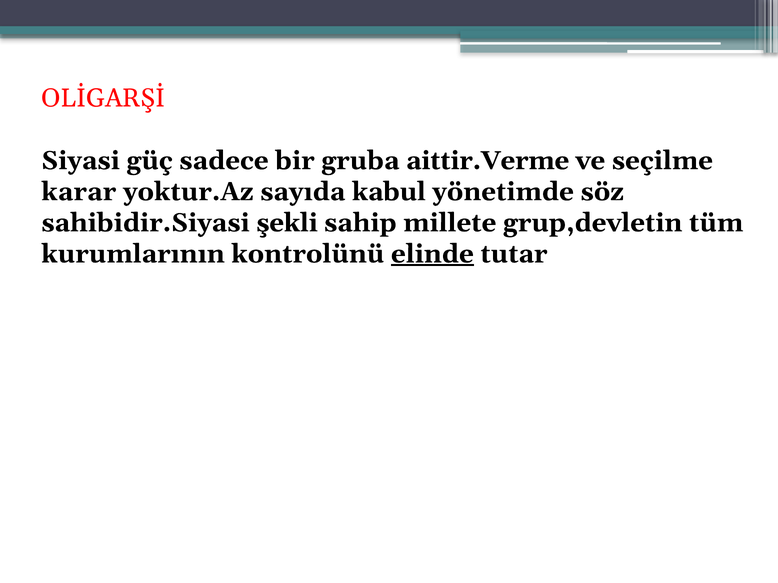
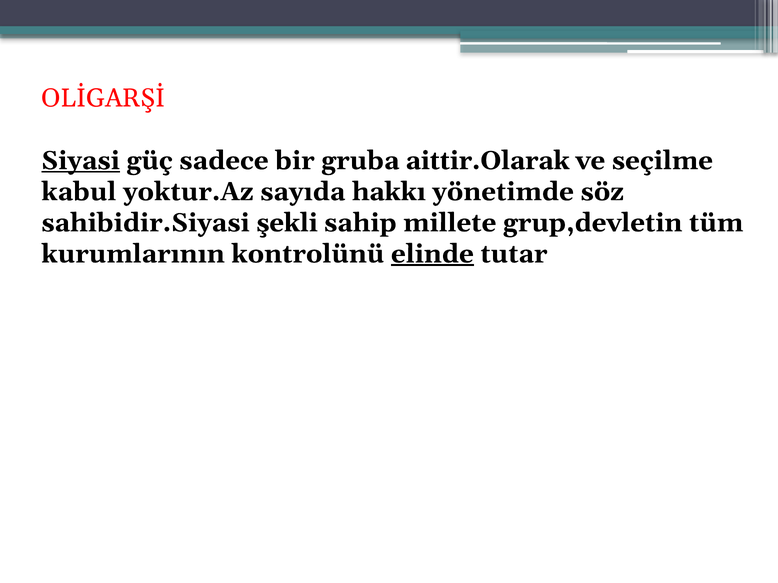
Siyasi underline: none -> present
aittir.Verme: aittir.Verme -> aittir.Olarak
karar: karar -> kabul
kabul: kabul -> hakkı
